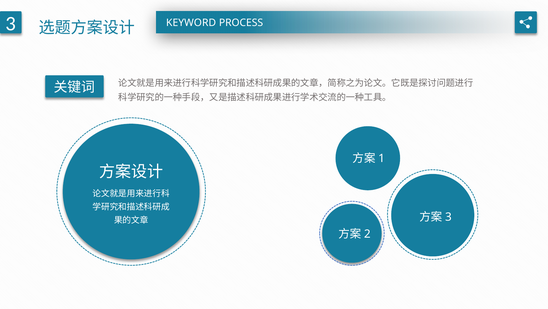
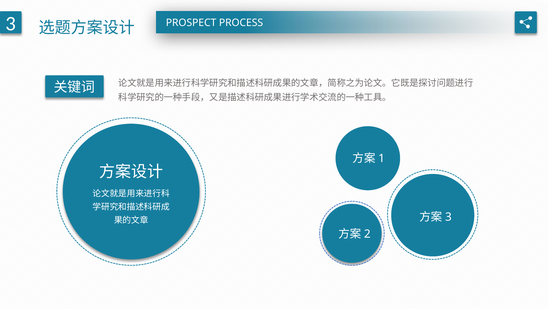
KEYWORD: KEYWORD -> PROSPECT
